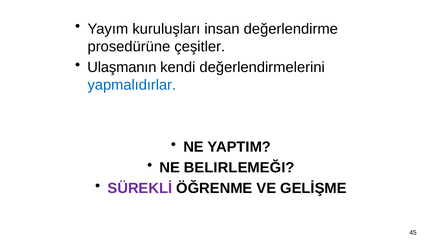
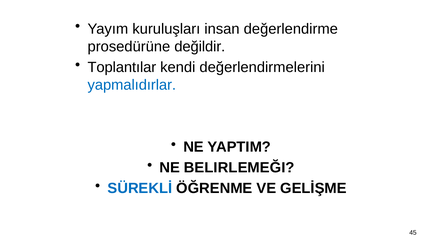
çeşitler: çeşitler -> değildir
Ulaşmanın: Ulaşmanın -> Toplantılar
SÜREKLİ colour: purple -> blue
